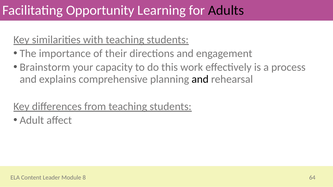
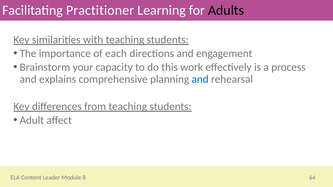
Opportunity: Opportunity -> Practitioner
their: their -> each
and at (200, 79) colour: black -> blue
